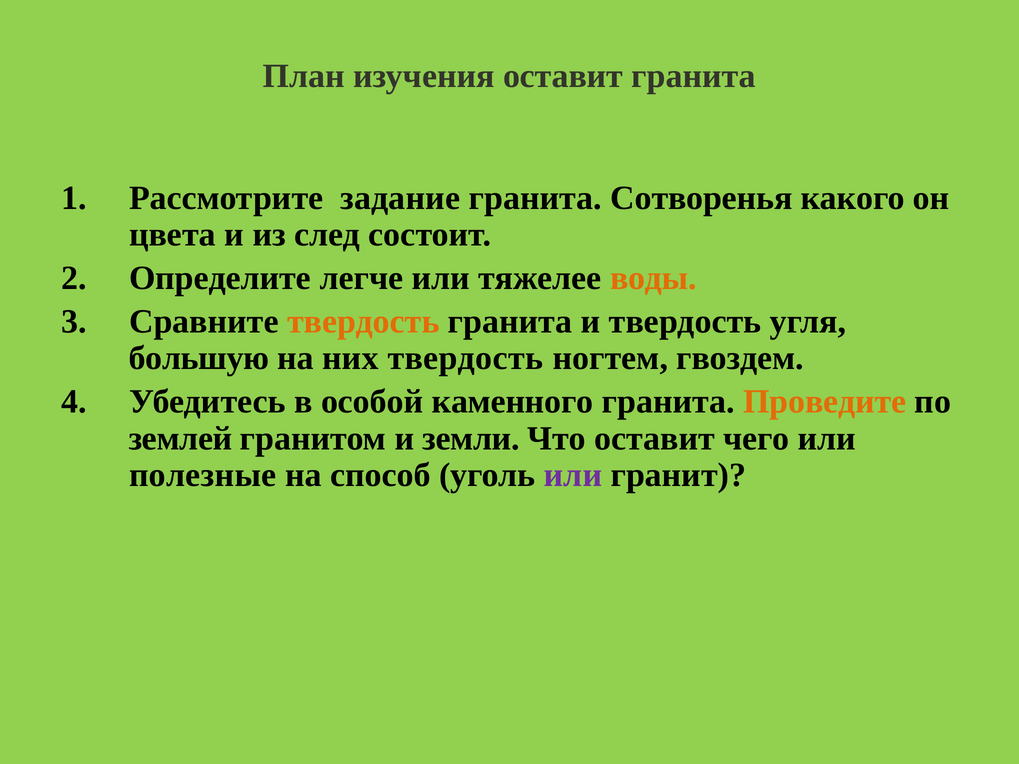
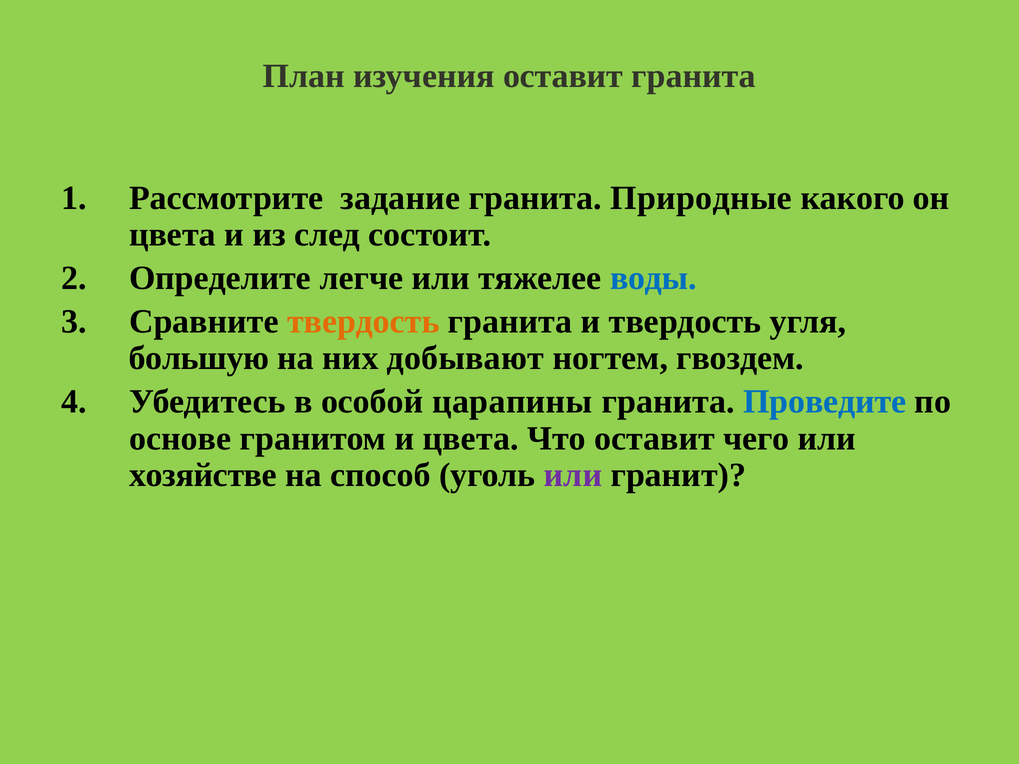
Сотворенья: Сотворенья -> Природные
воды colour: orange -> blue
них твердость: твердость -> добывают
каменного: каменного -> царапины
Проведите colour: orange -> blue
землей: землей -> основе
и земли: земли -> цвета
полезные: полезные -> хозяйстве
